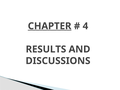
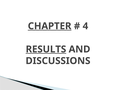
RESULTS underline: none -> present
